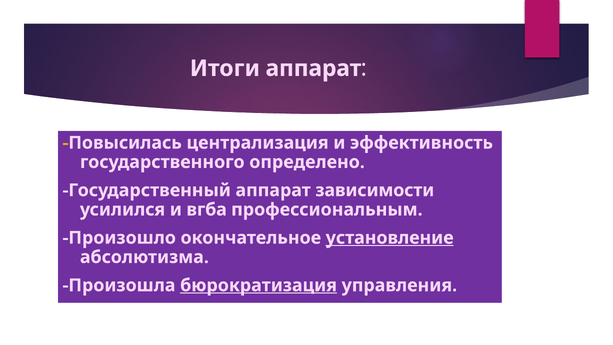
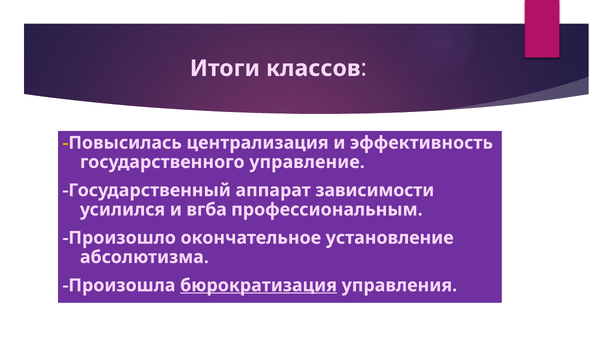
Итоги аппарат: аппарат -> классов
определено: определено -> управление
установление underline: present -> none
